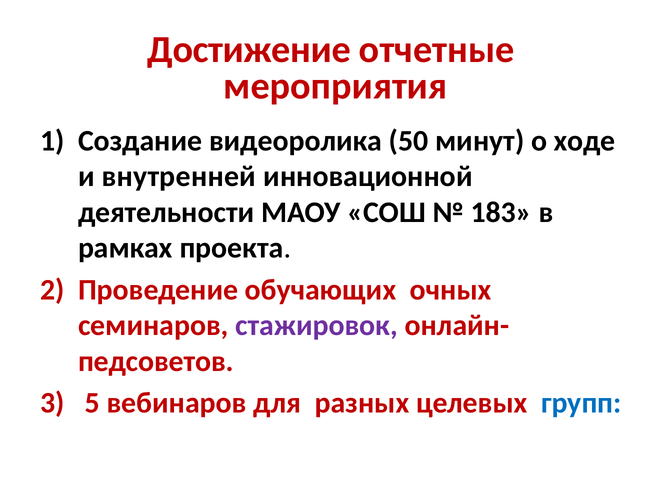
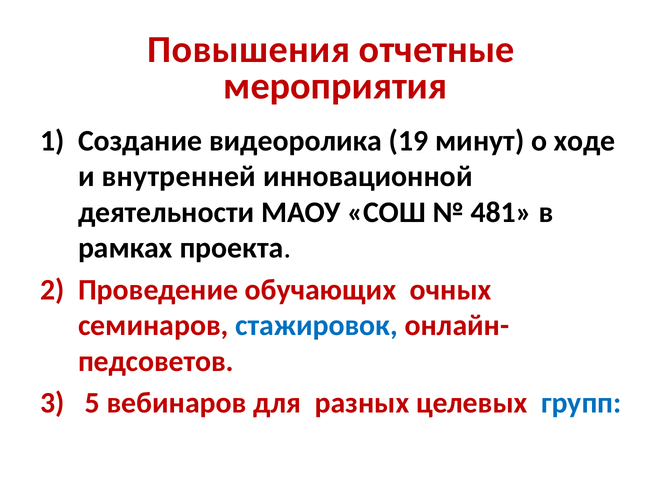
Достижение: Достижение -> Повышения
50: 50 -> 19
183: 183 -> 481
стажировок colour: purple -> blue
